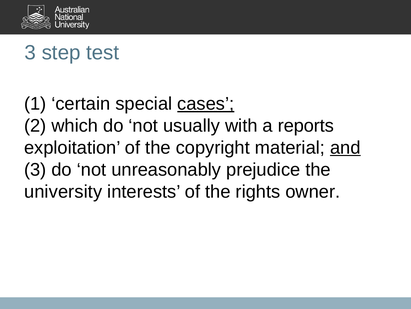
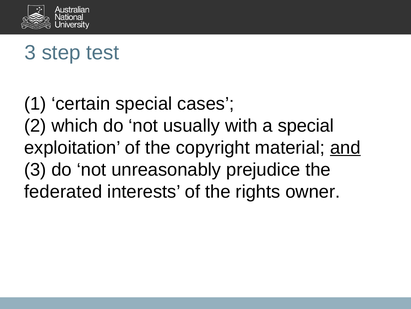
cases underline: present -> none
a reports: reports -> special
university: university -> federated
